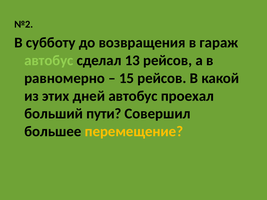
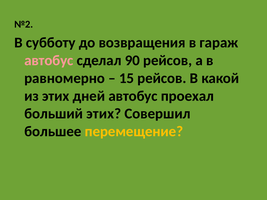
автобус at (49, 60) colour: light green -> pink
13: 13 -> 90
больший пути: пути -> этих
